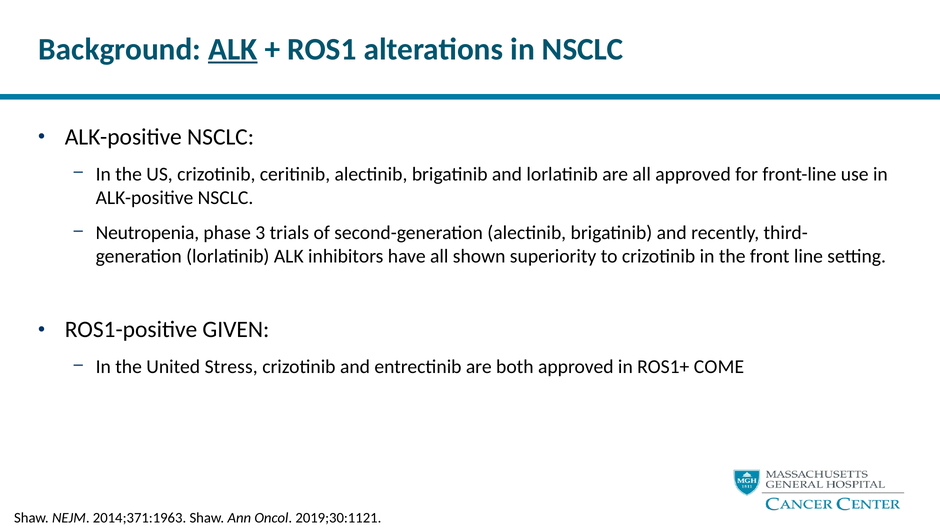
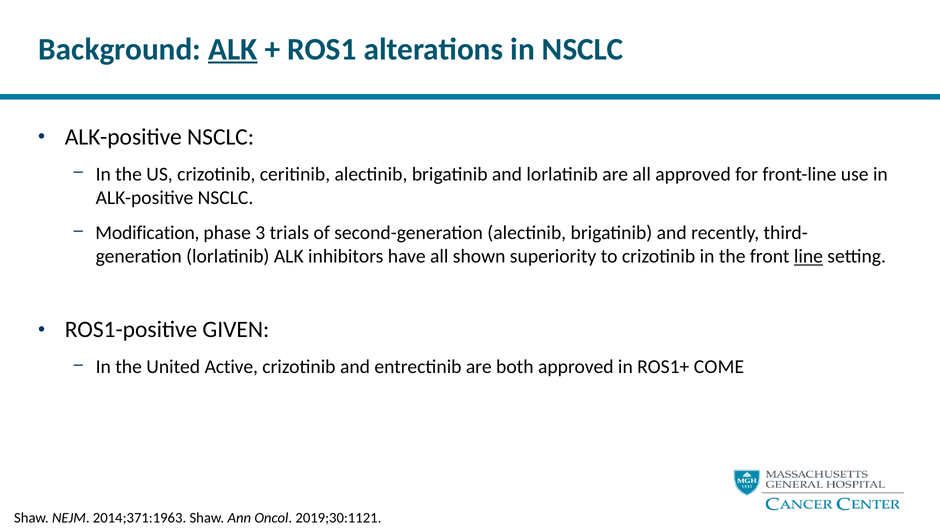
Neutropenia: Neutropenia -> Modification
line underline: none -> present
Stress: Stress -> Active
